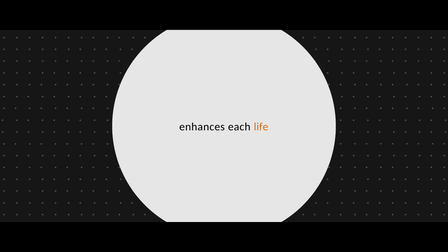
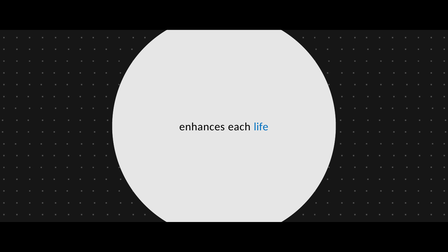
life colour: orange -> blue
